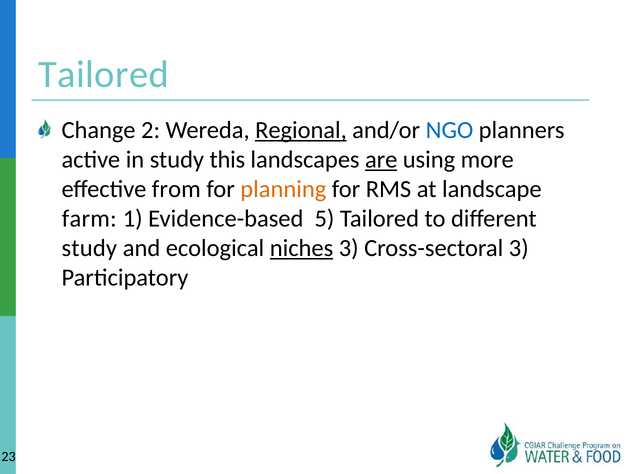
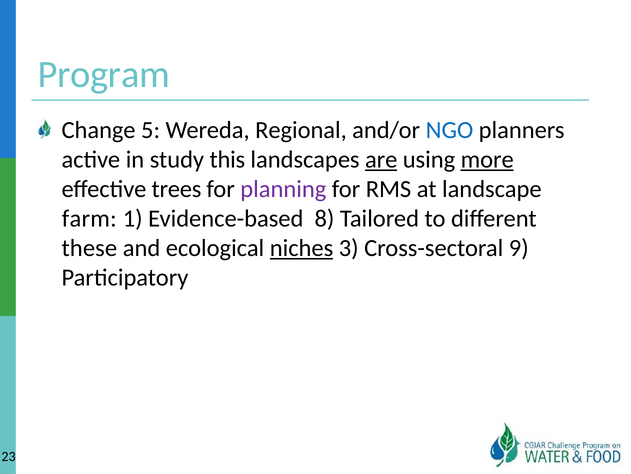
Tailored at (103, 74): Tailored -> Program
2: 2 -> 5
Regional underline: present -> none
more underline: none -> present
from: from -> trees
planning colour: orange -> purple
5: 5 -> 8
study at (89, 248): study -> these
Cross-sectoral 3: 3 -> 9
